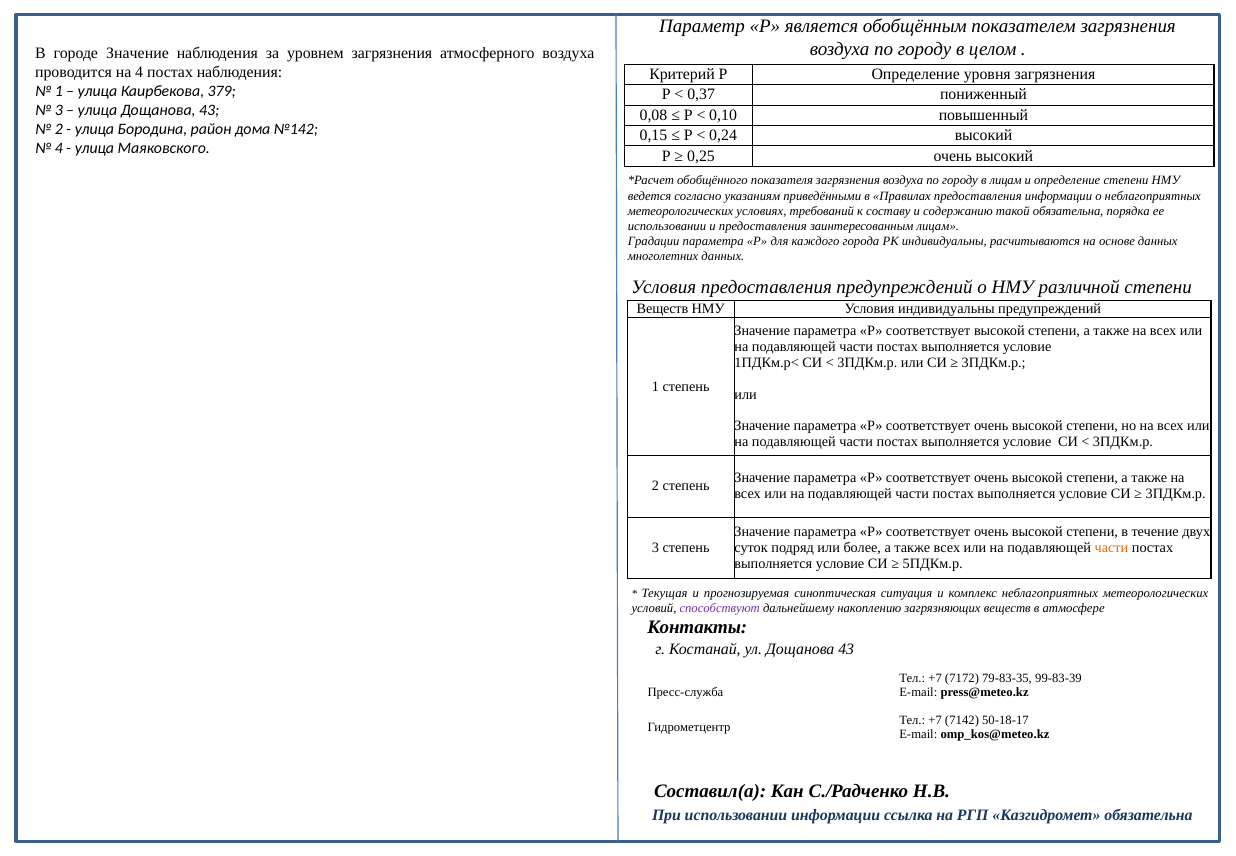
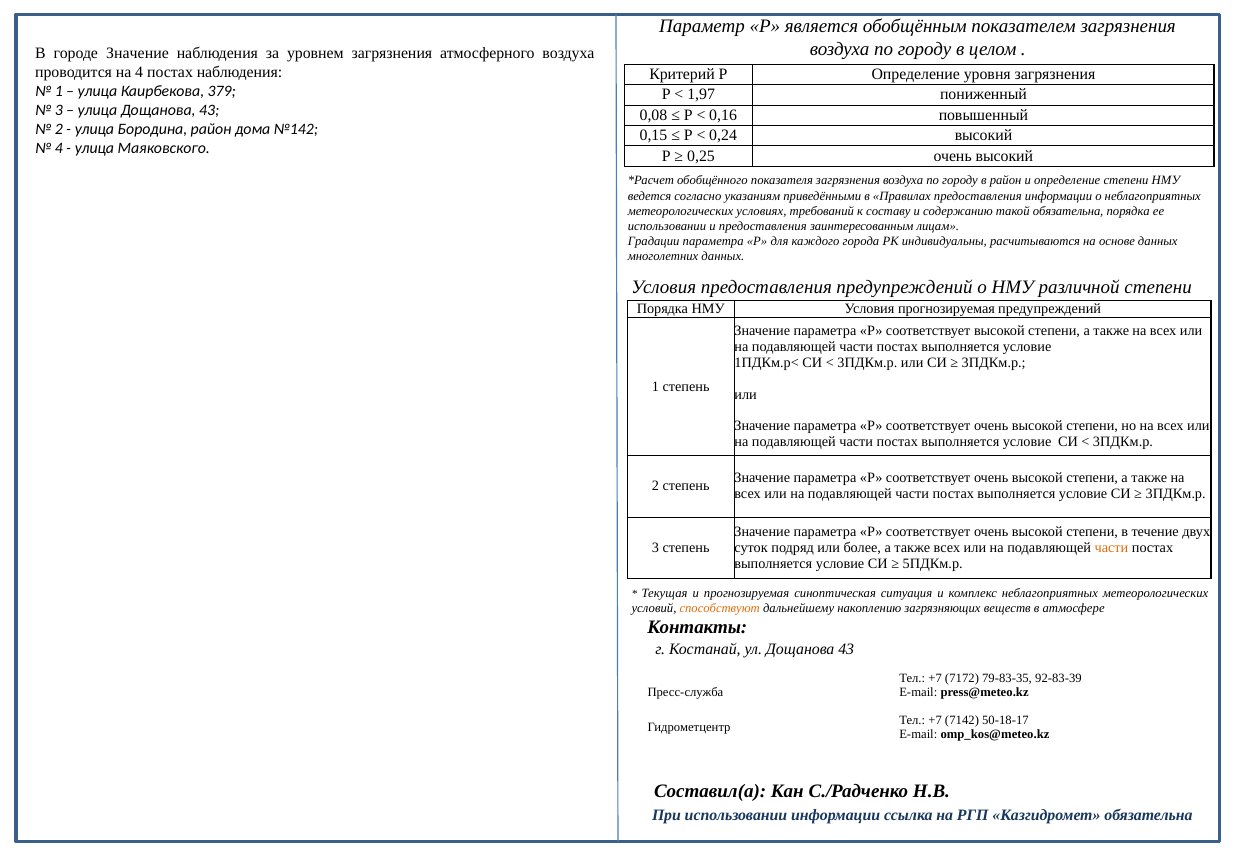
0,37: 0,37 -> 1,97
0,10: 0,10 -> 0,16
в лицам: лицам -> район
Веществ at (663, 309): Веществ -> Порядка
Условия индивидуальны: индивидуальны -> прогнозируемая
способствуют colour: purple -> orange
99-83-39: 99-83-39 -> 92-83-39
